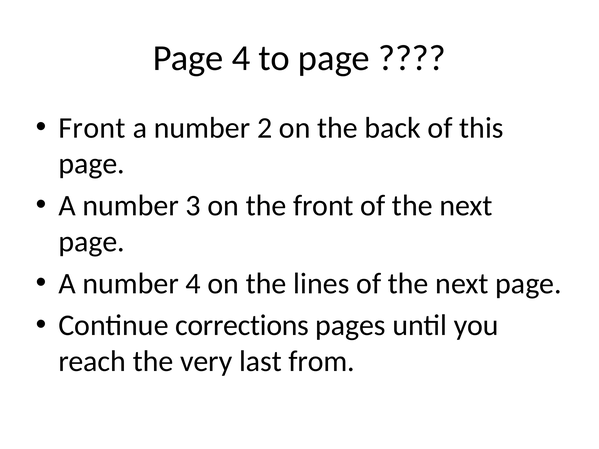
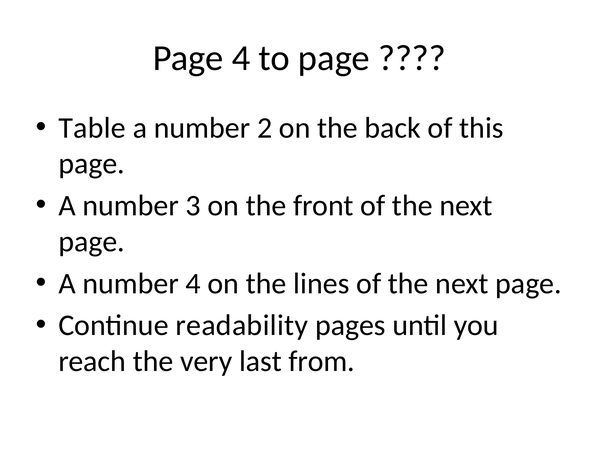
Front at (92, 128): Front -> Table
corrections: corrections -> readability
